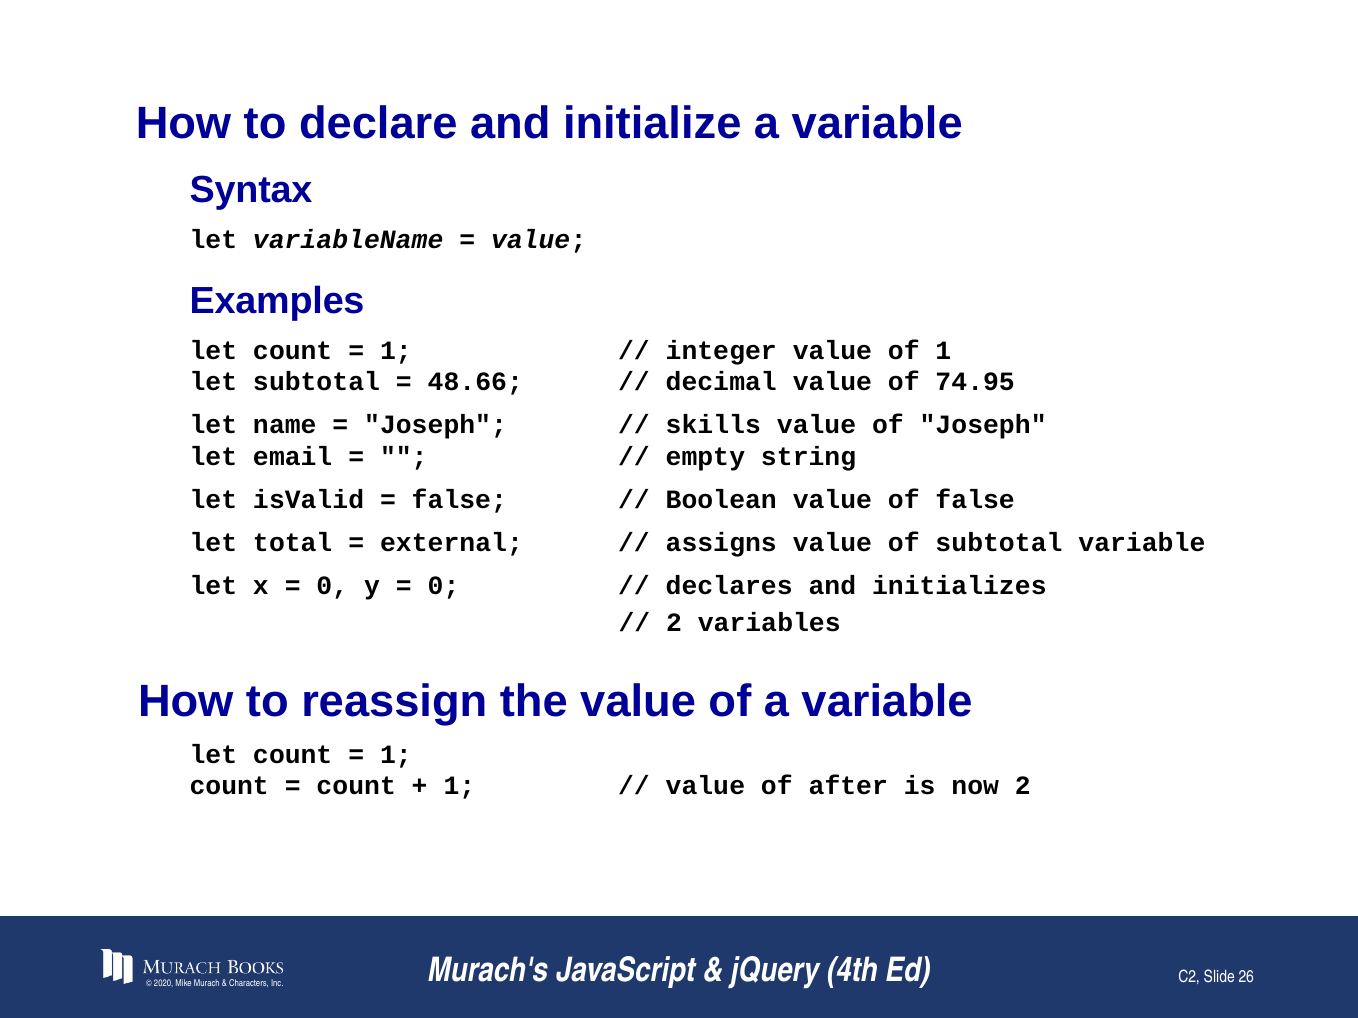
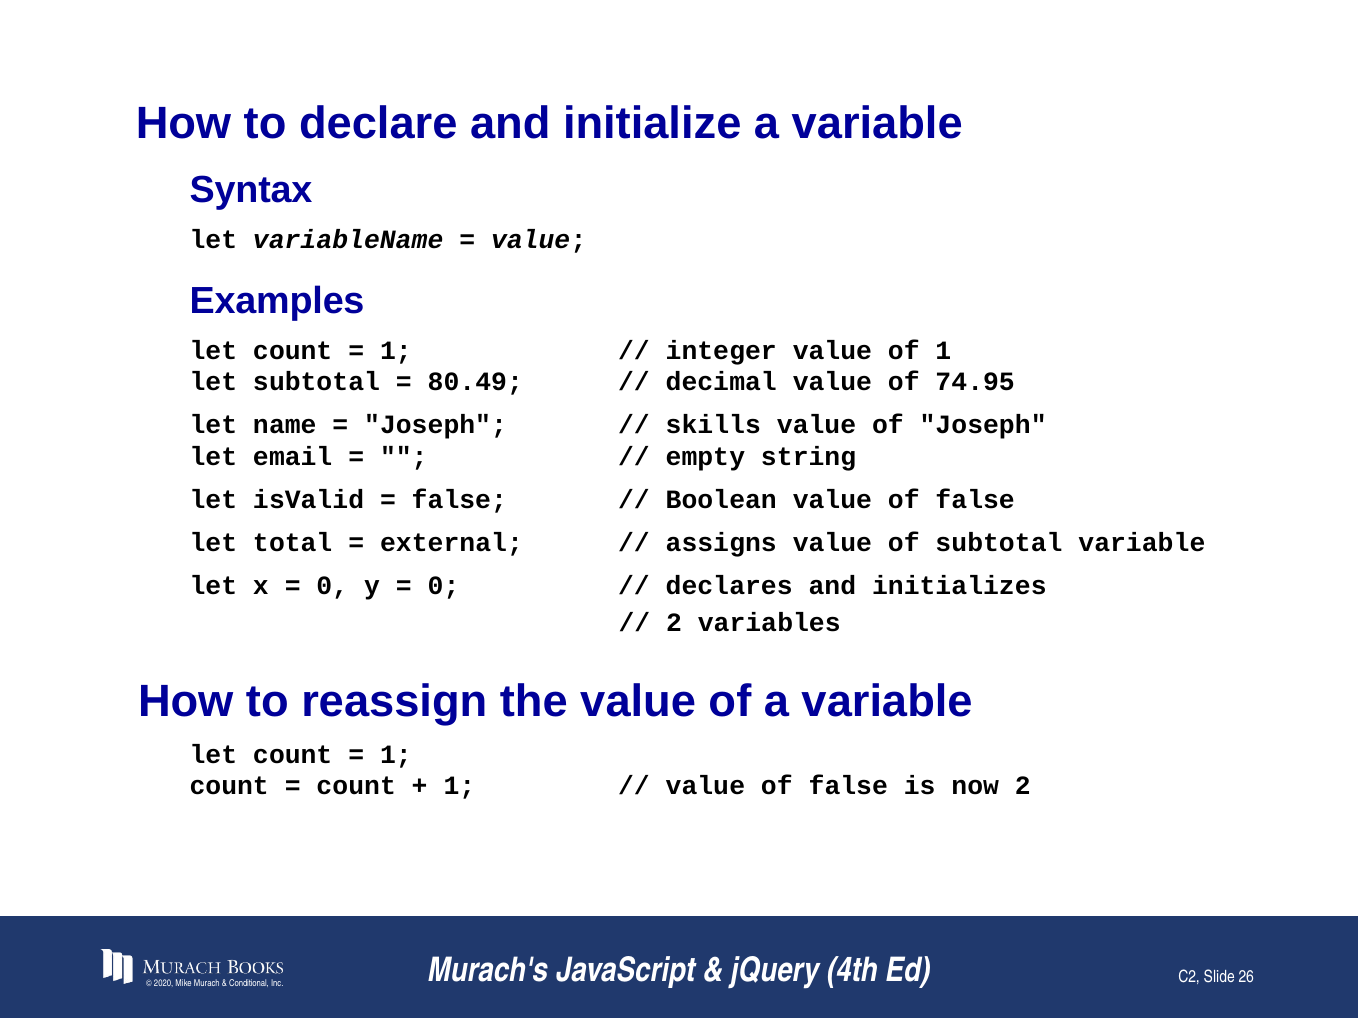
48.66: 48.66 -> 80.49
after at (848, 786): after -> false
Characters: Characters -> Conditional
